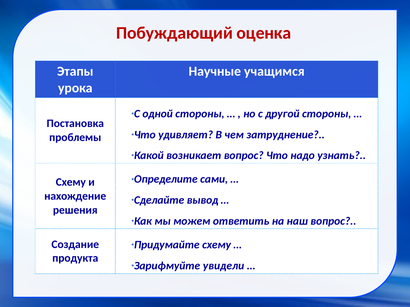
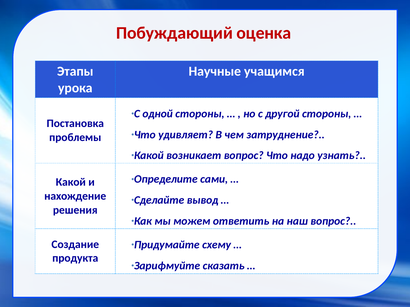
Схему at (71, 182): Схему -> Какой
увидели: увидели -> сказать
